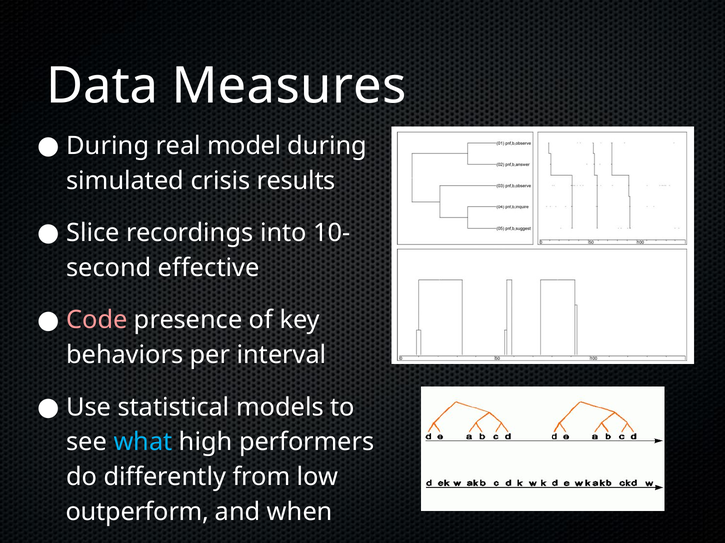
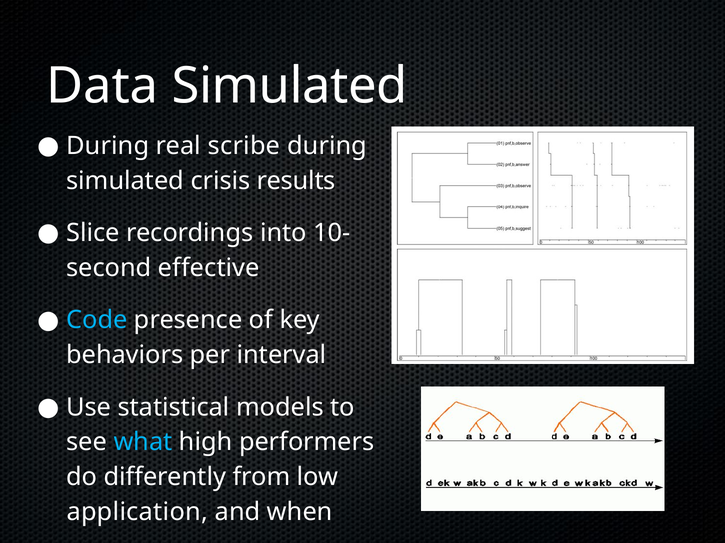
Data Measures: Measures -> Simulated
model: model -> scribe
Code colour: pink -> light blue
outperform: outperform -> application
